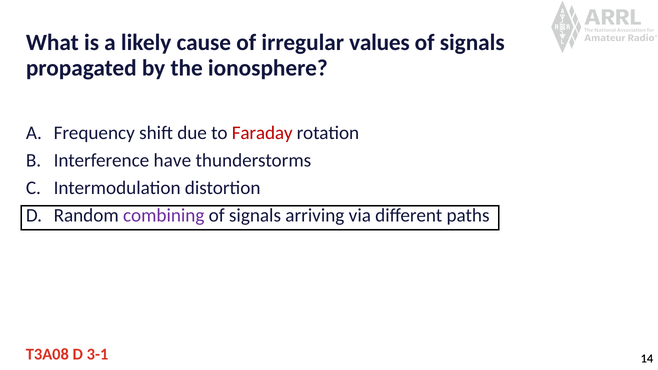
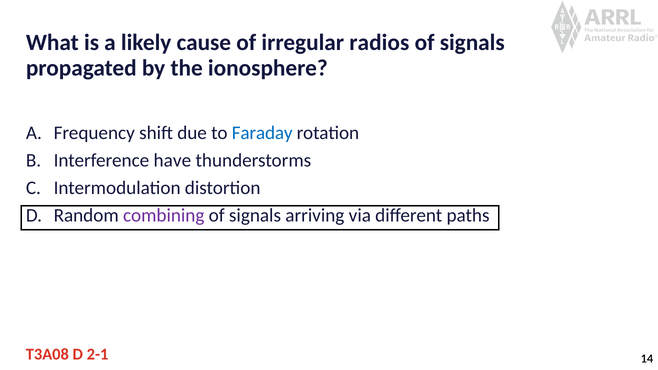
values: values -> radios
Faraday colour: red -> blue
3-1: 3-1 -> 2-1
